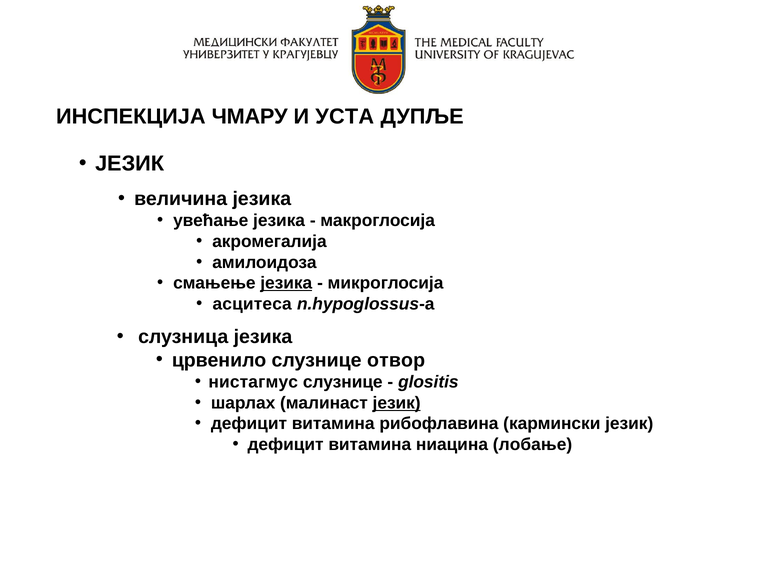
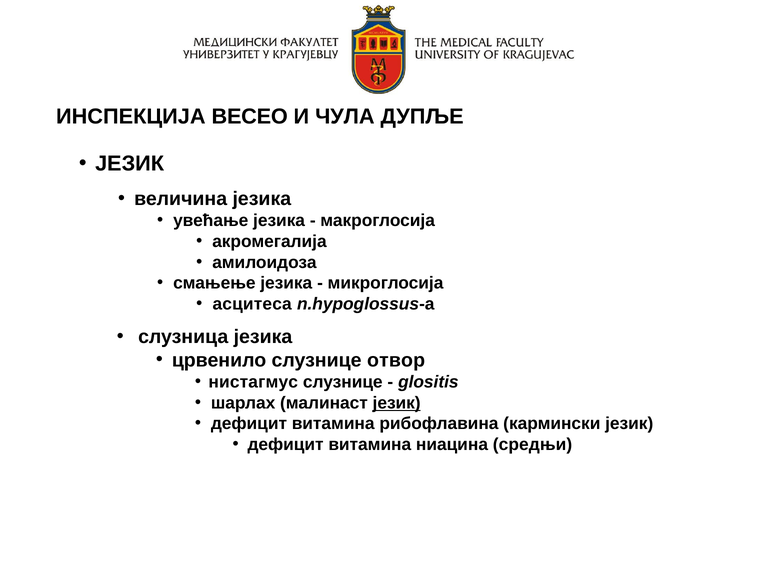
ЧМАРУ: ЧМАРУ -> ВЕСЕО
УСТА: УСТА -> ЧУЛА
језика at (286, 283) underline: present -> none
лобање: лобање -> средњи
